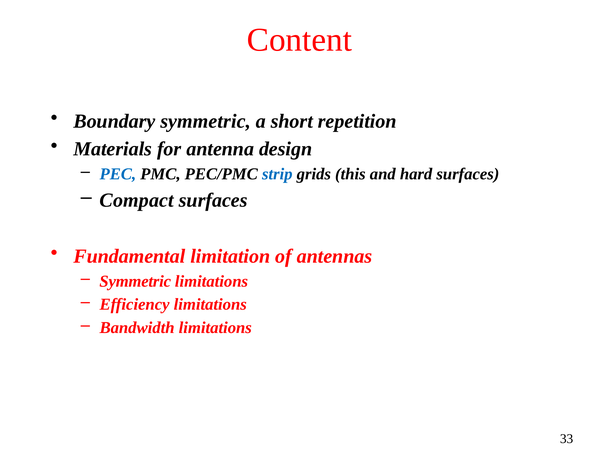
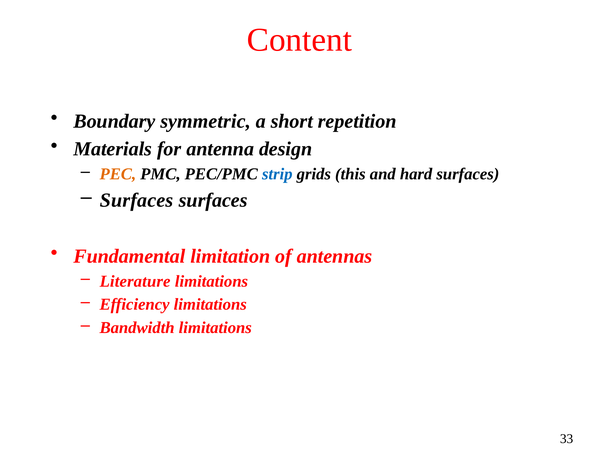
PEC colour: blue -> orange
Compact at (137, 200): Compact -> Surfaces
Symmetric at (135, 281): Symmetric -> Literature
